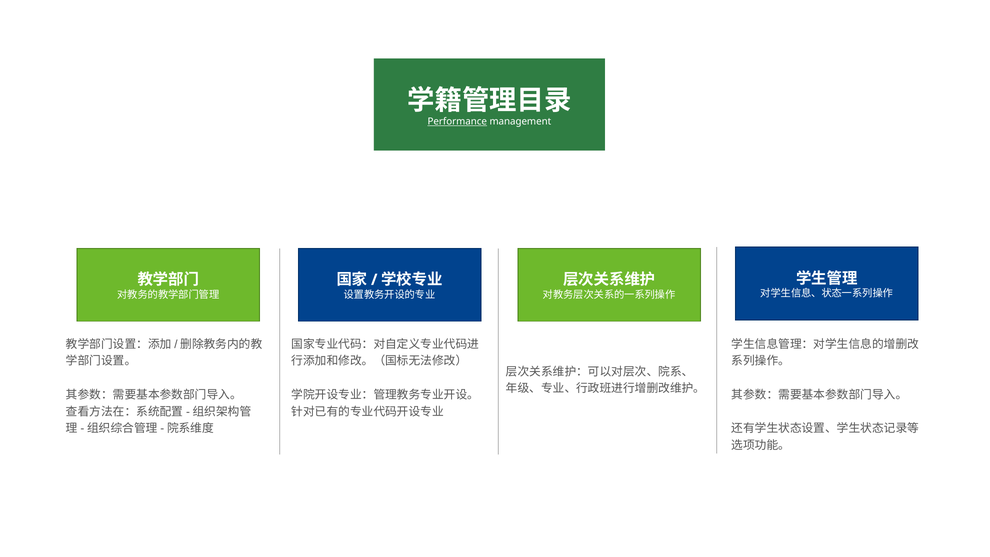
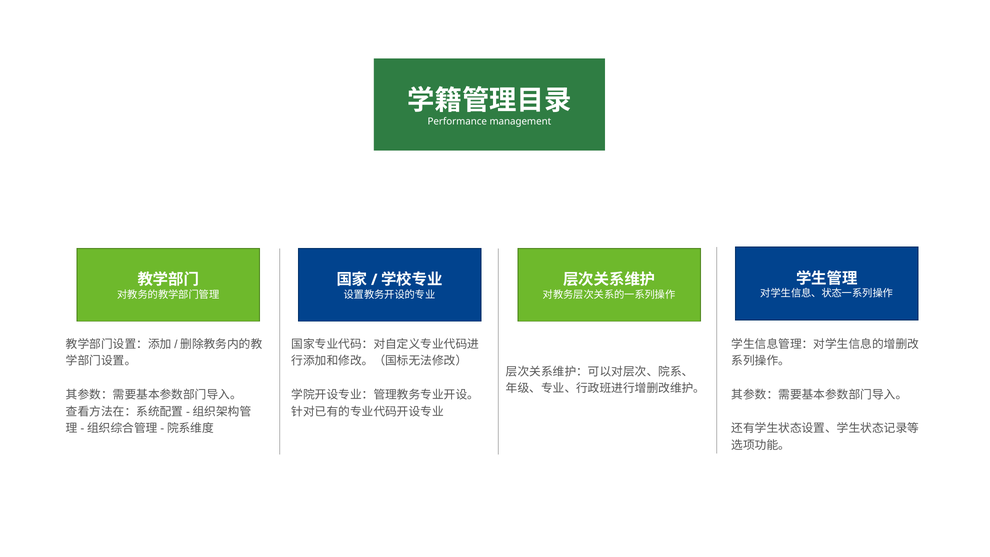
Performance underline: present -> none
